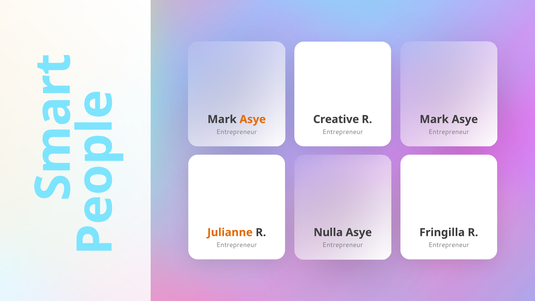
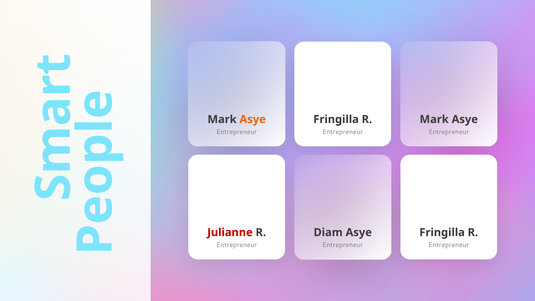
Creative at (336, 119): Creative -> Fringilla
Julianne colour: orange -> red
Nulla: Nulla -> Diam
